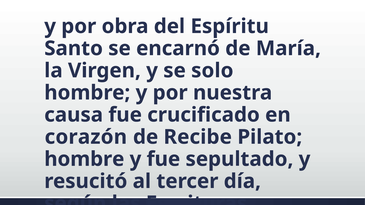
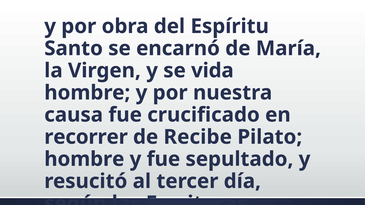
solo: solo -> vida
corazón: corazón -> recorrer
